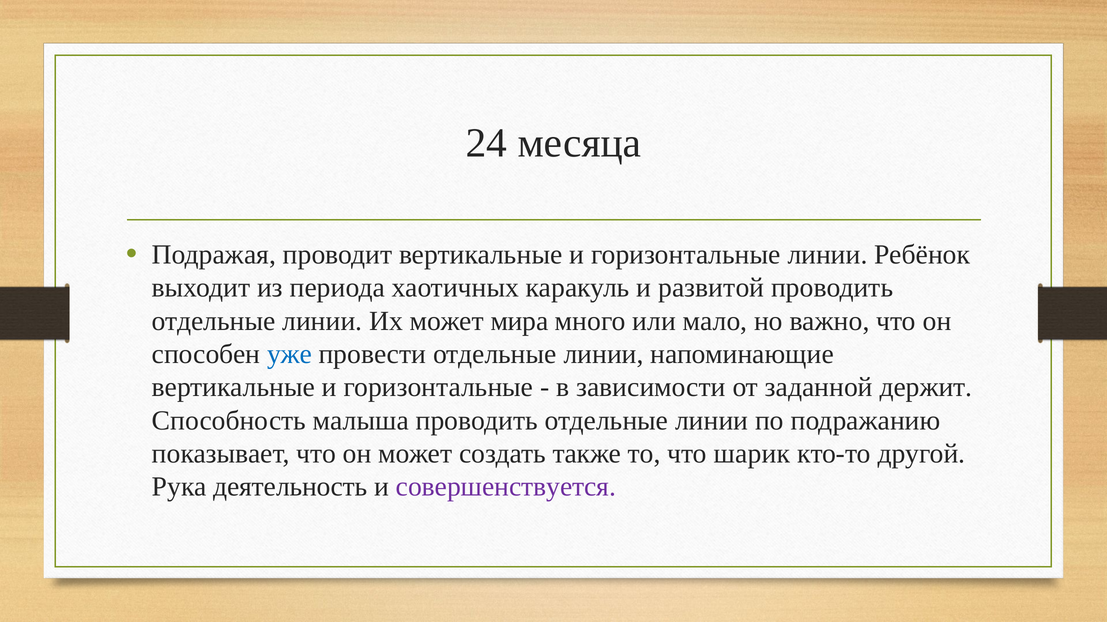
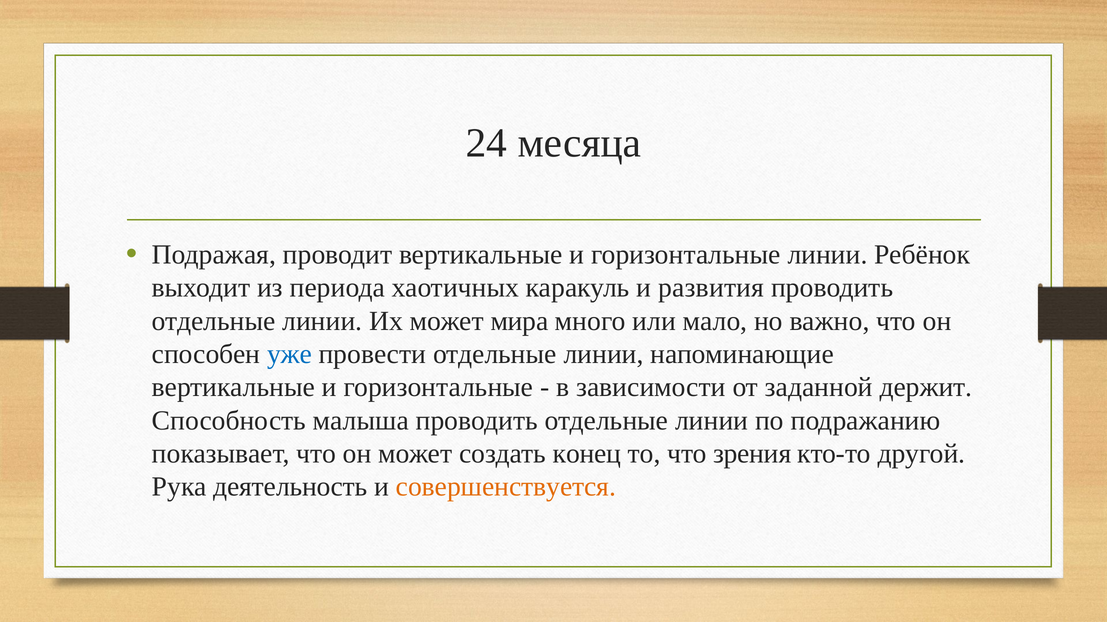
развитой: развитой -> развития
также: также -> конец
шарик: шарик -> зрения
совершенствуется colour: purple -> orange
